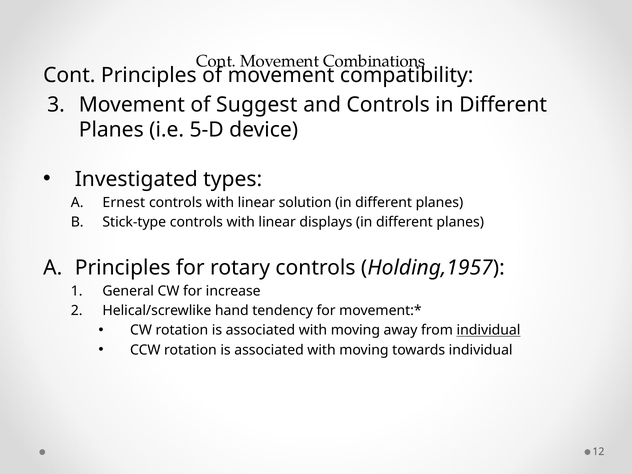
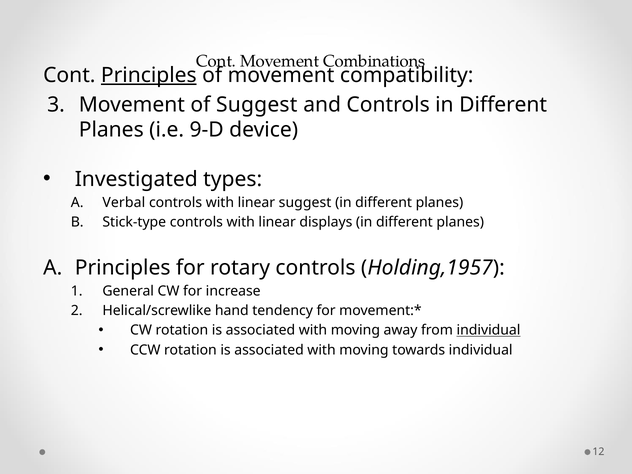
Principles at (149, 75) underline: none -> present
5-D: 5-D -> 9-D
Ernest: Ernest -> Verbal
linear solution: solution -> suggest
